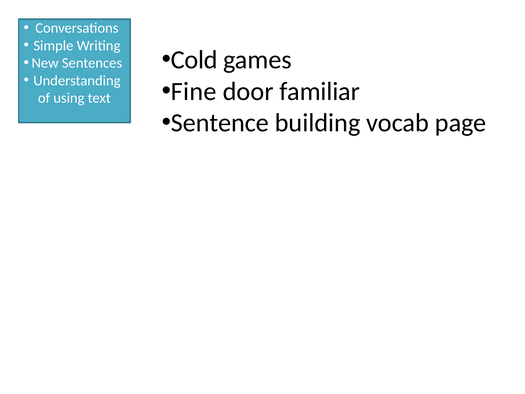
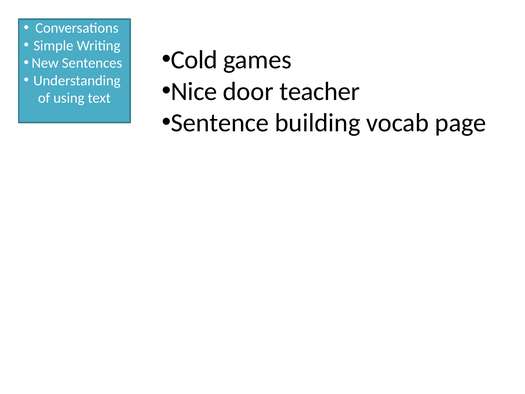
Fine: Fine -> Nice
familiar: familiar -> teacher
